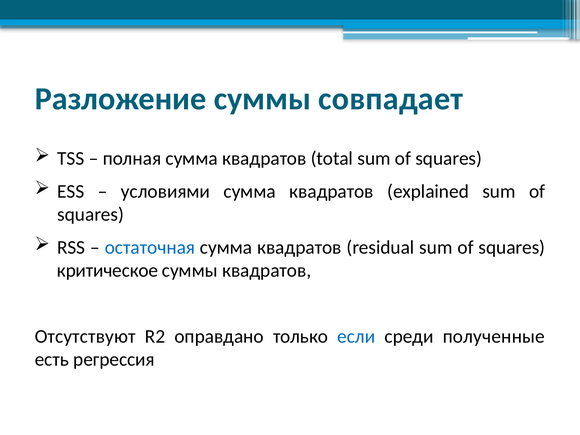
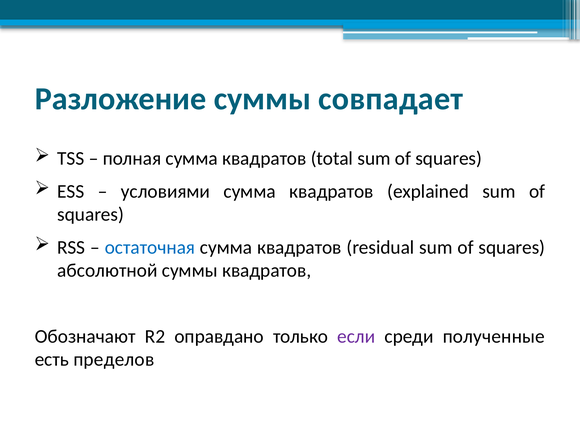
критическое: критическое -> абсолютной
Отсутствуют: Отсутствуют -> Обозначают
если colour: blue -> purple
регрессия: регрессия -> пределов
